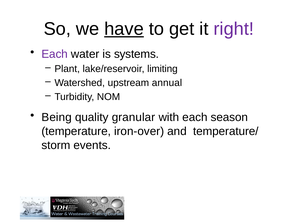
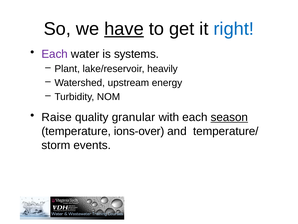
right colour: purple -> blue
limiting: limiting -> heavily
annual: annual -> energy
Being: Being -> Raise
season underline: none -> present
iron-over: iron-over -> ions-over
